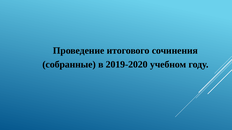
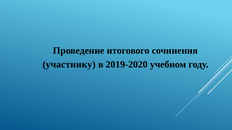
собранные: собранные -> участнику
